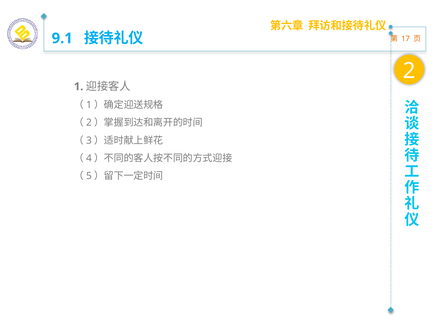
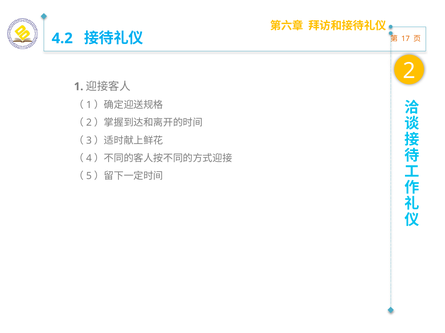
9.1: 9.1 -> 4.2
